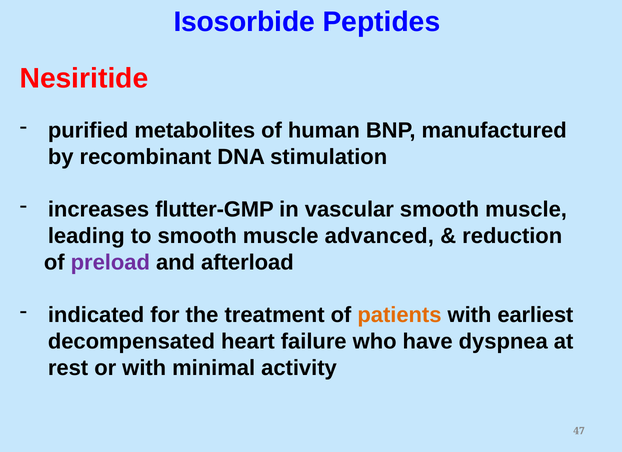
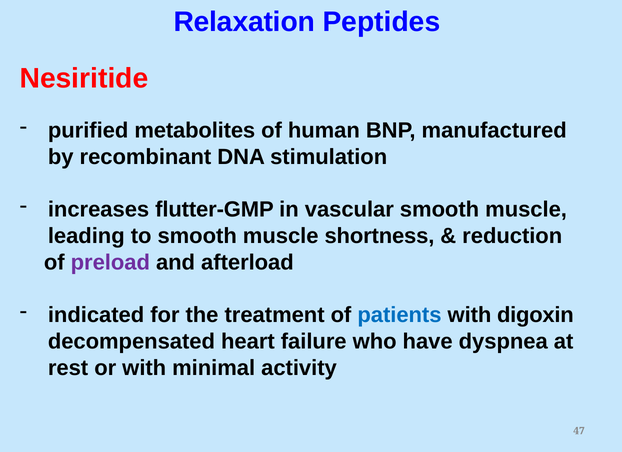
Isosorbide: Isosorbide -> Relaxation
advanced: advanced -> shortness
patients colour: orange -> blue
earliest: earliest -> digoxin
